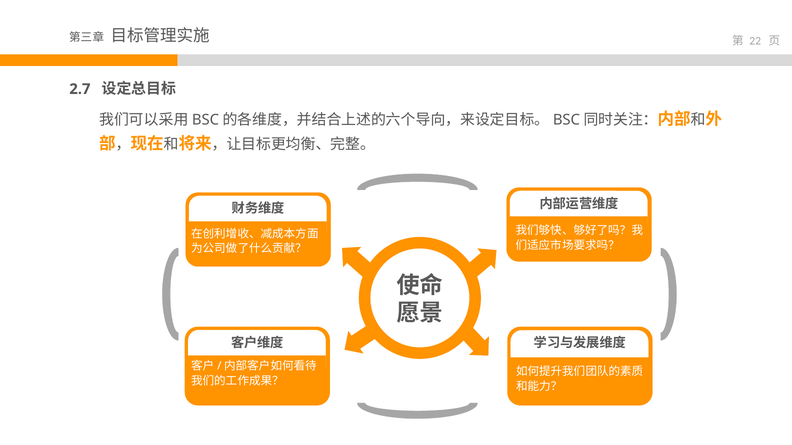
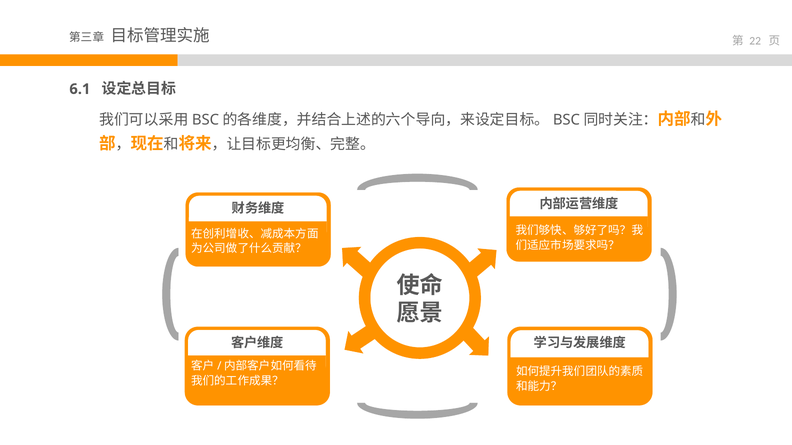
2.7: 2.7 -> 6.1
